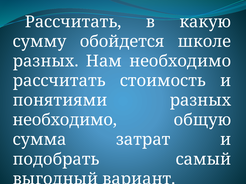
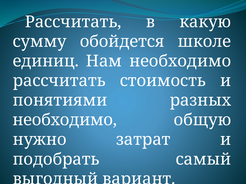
разных at (46, 61): разных -> единиц
сумма: сумма -> нужно
